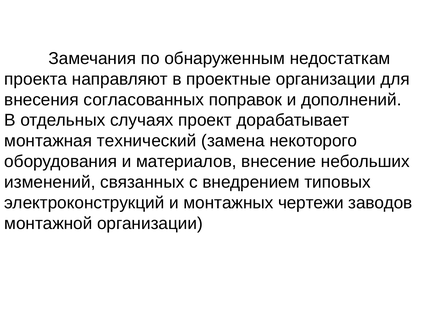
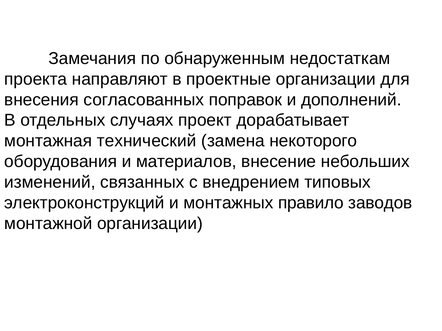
чертежи: чертежи -> правило
